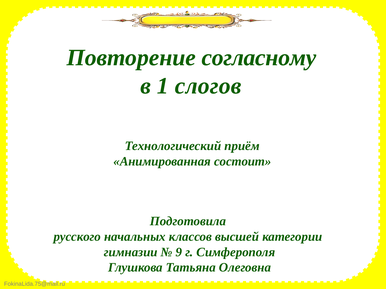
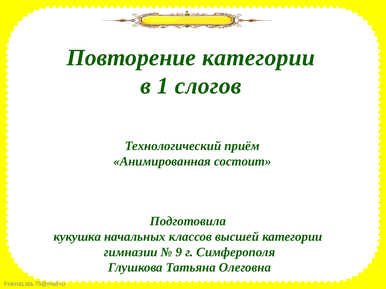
Повторение согласному: согласному -> категории
русского: русского -> кукушка
